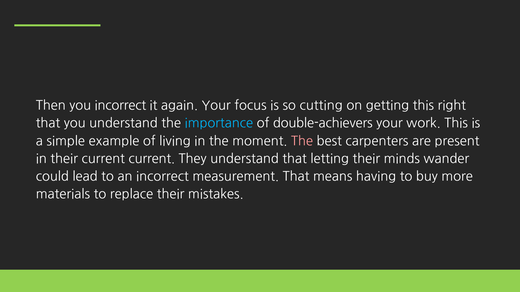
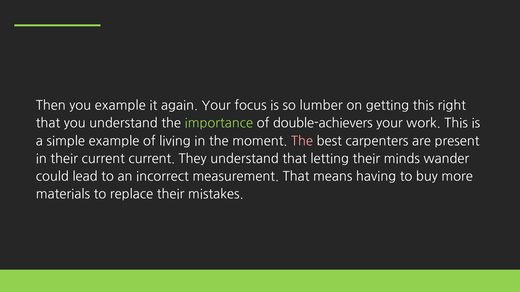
you incorrect: incorrect -> example
cutting: cutting -> lumber
importance colour: light blue -> light green
